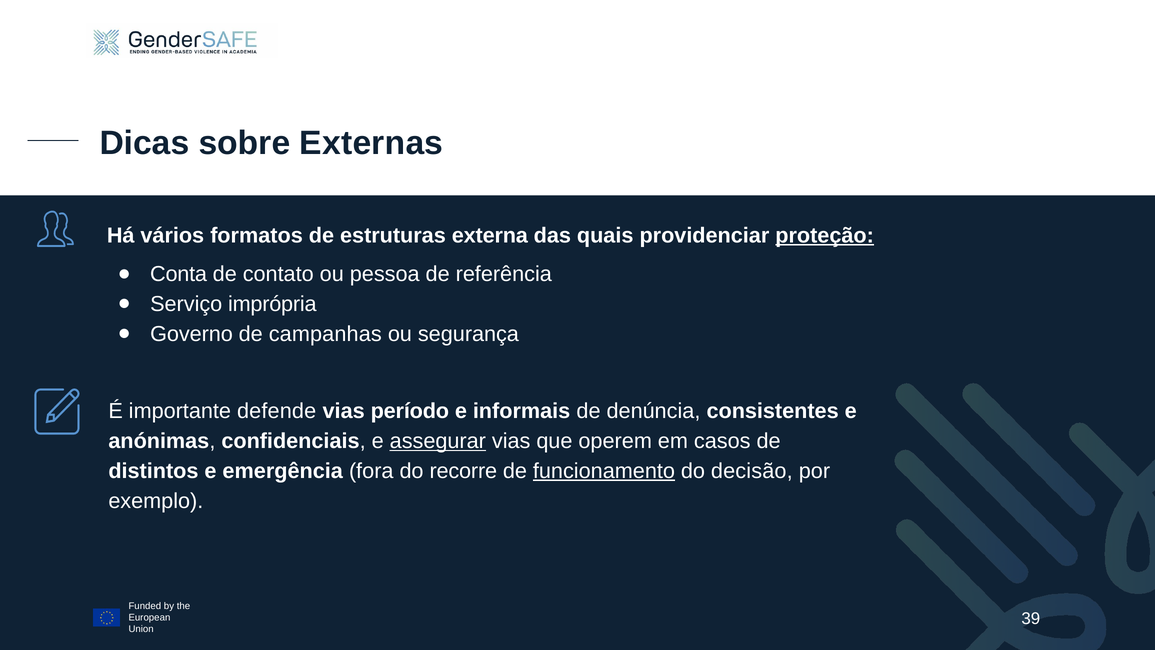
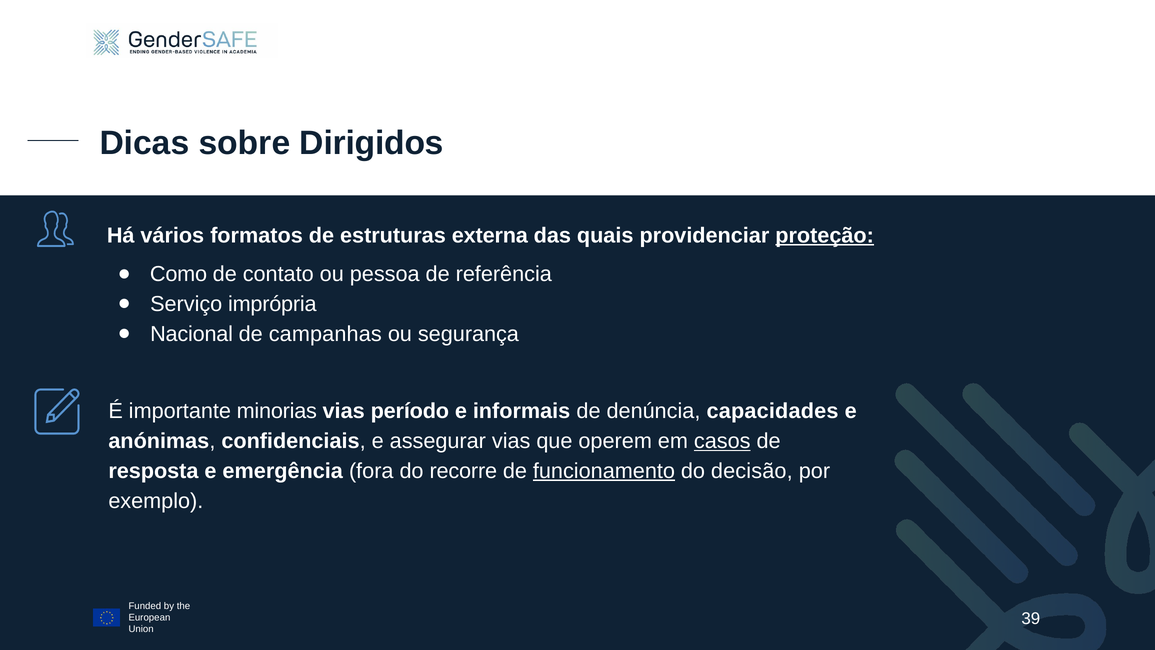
Externas: Externas -> Dirigidos
Conta: Conta -> Como
Governo: Governo -> Nacional
defende: defende -> minorias
consistentes: consistentes -> capacidades
assegurar underline: present -> none
casos underline: none -> present
distintos: distintos -> resposta
